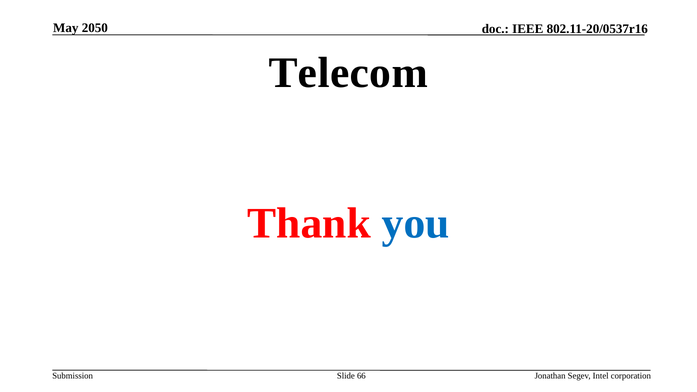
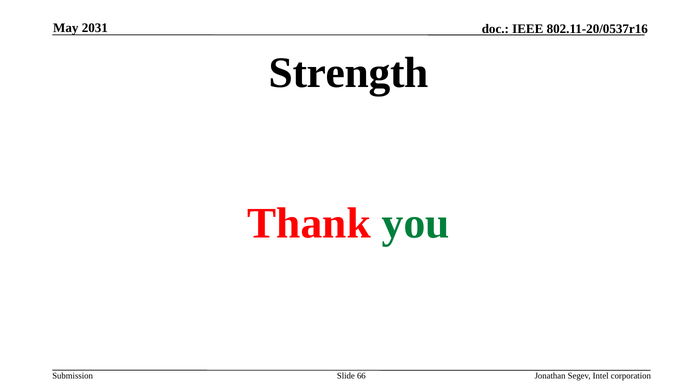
2050: 2050 -> 2031
Telecom: Telecom -> Strength
you colour: blue -> green
